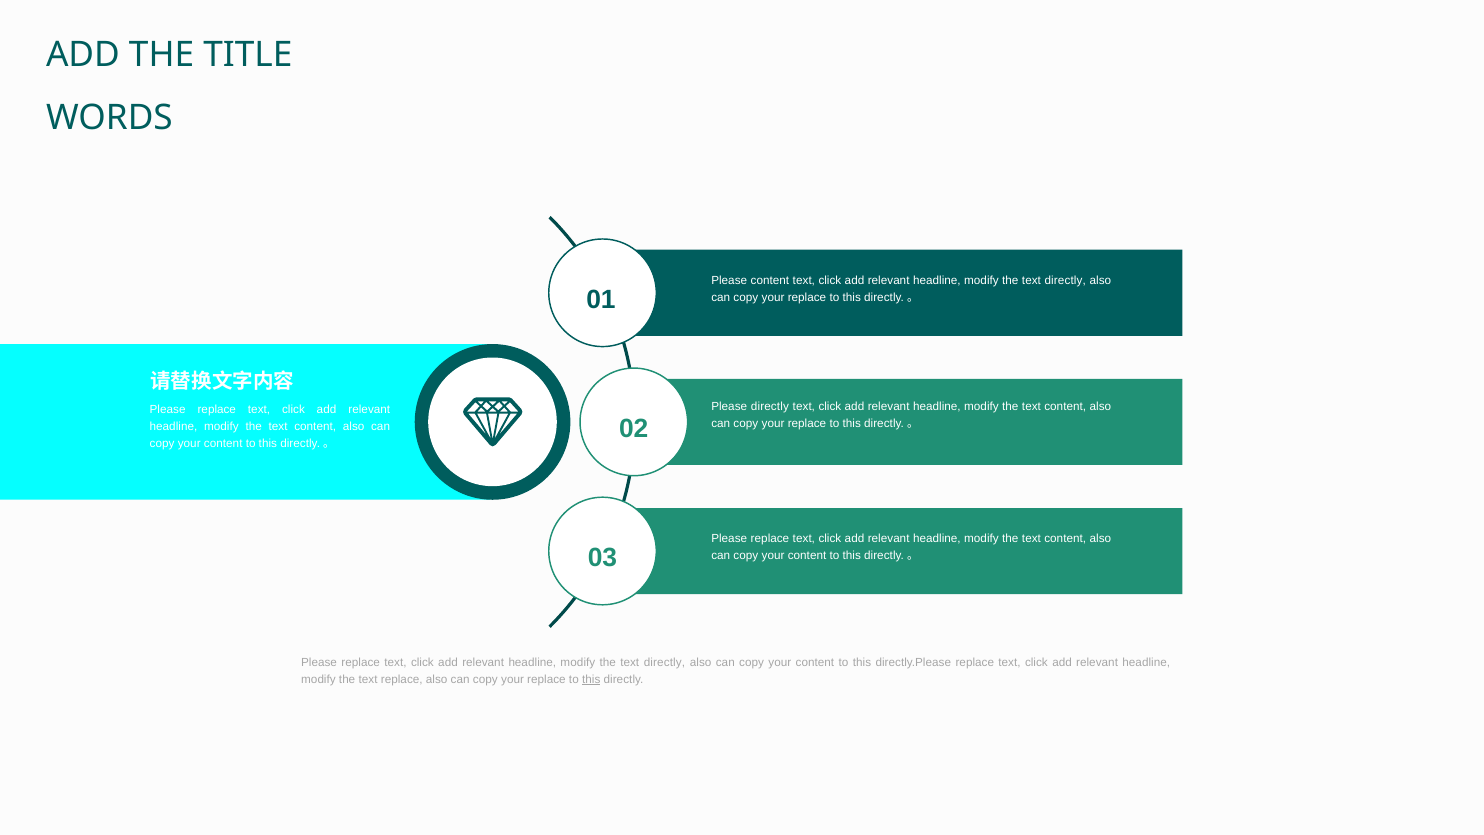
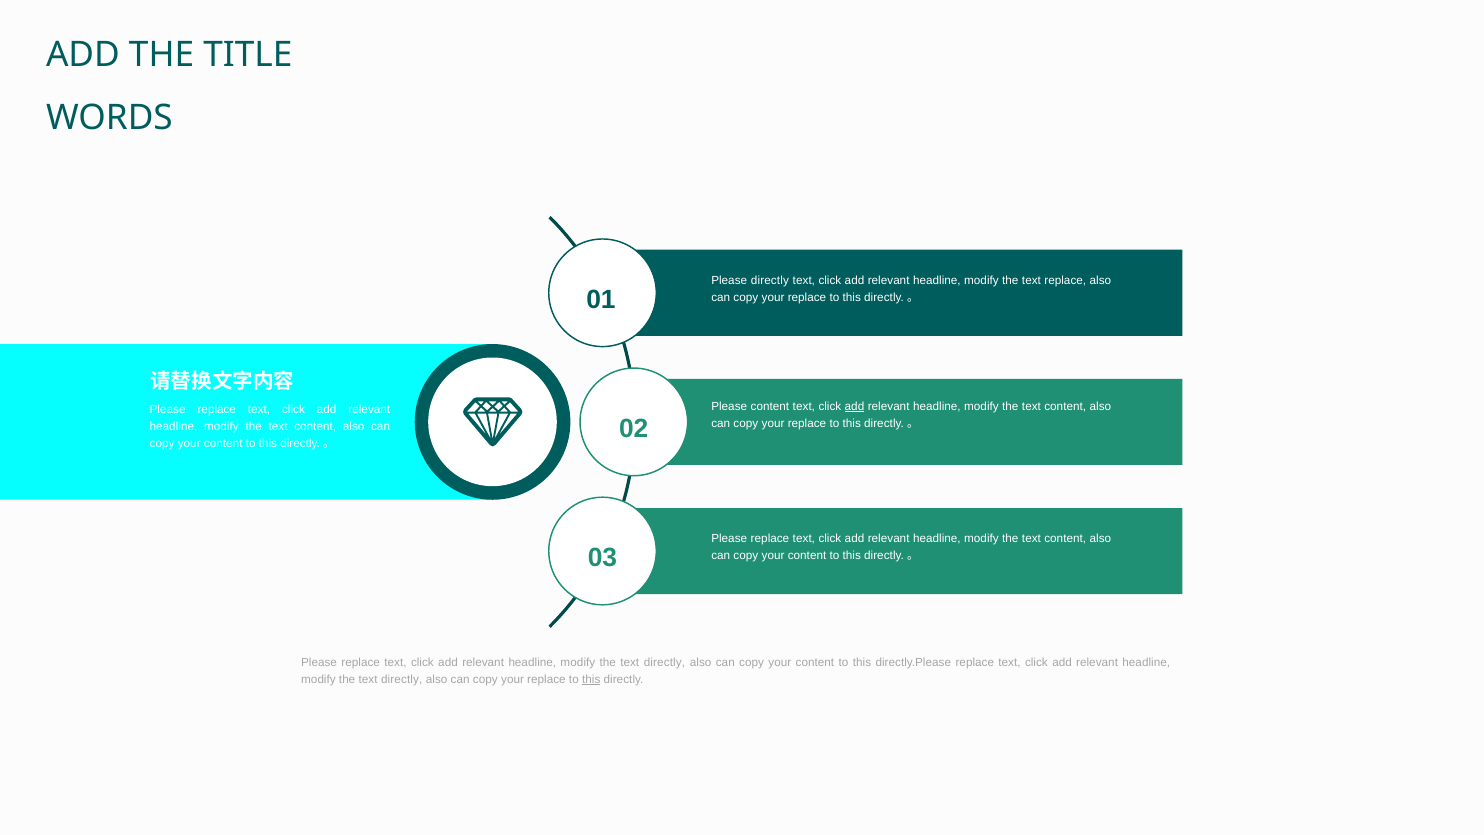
Please content: content -> directly
directly at (1065, 281): directly -> replace
Please directly: directly -> content
add at (854, 406) underline: none -> present
replace at (402, 679): replace -> directly
